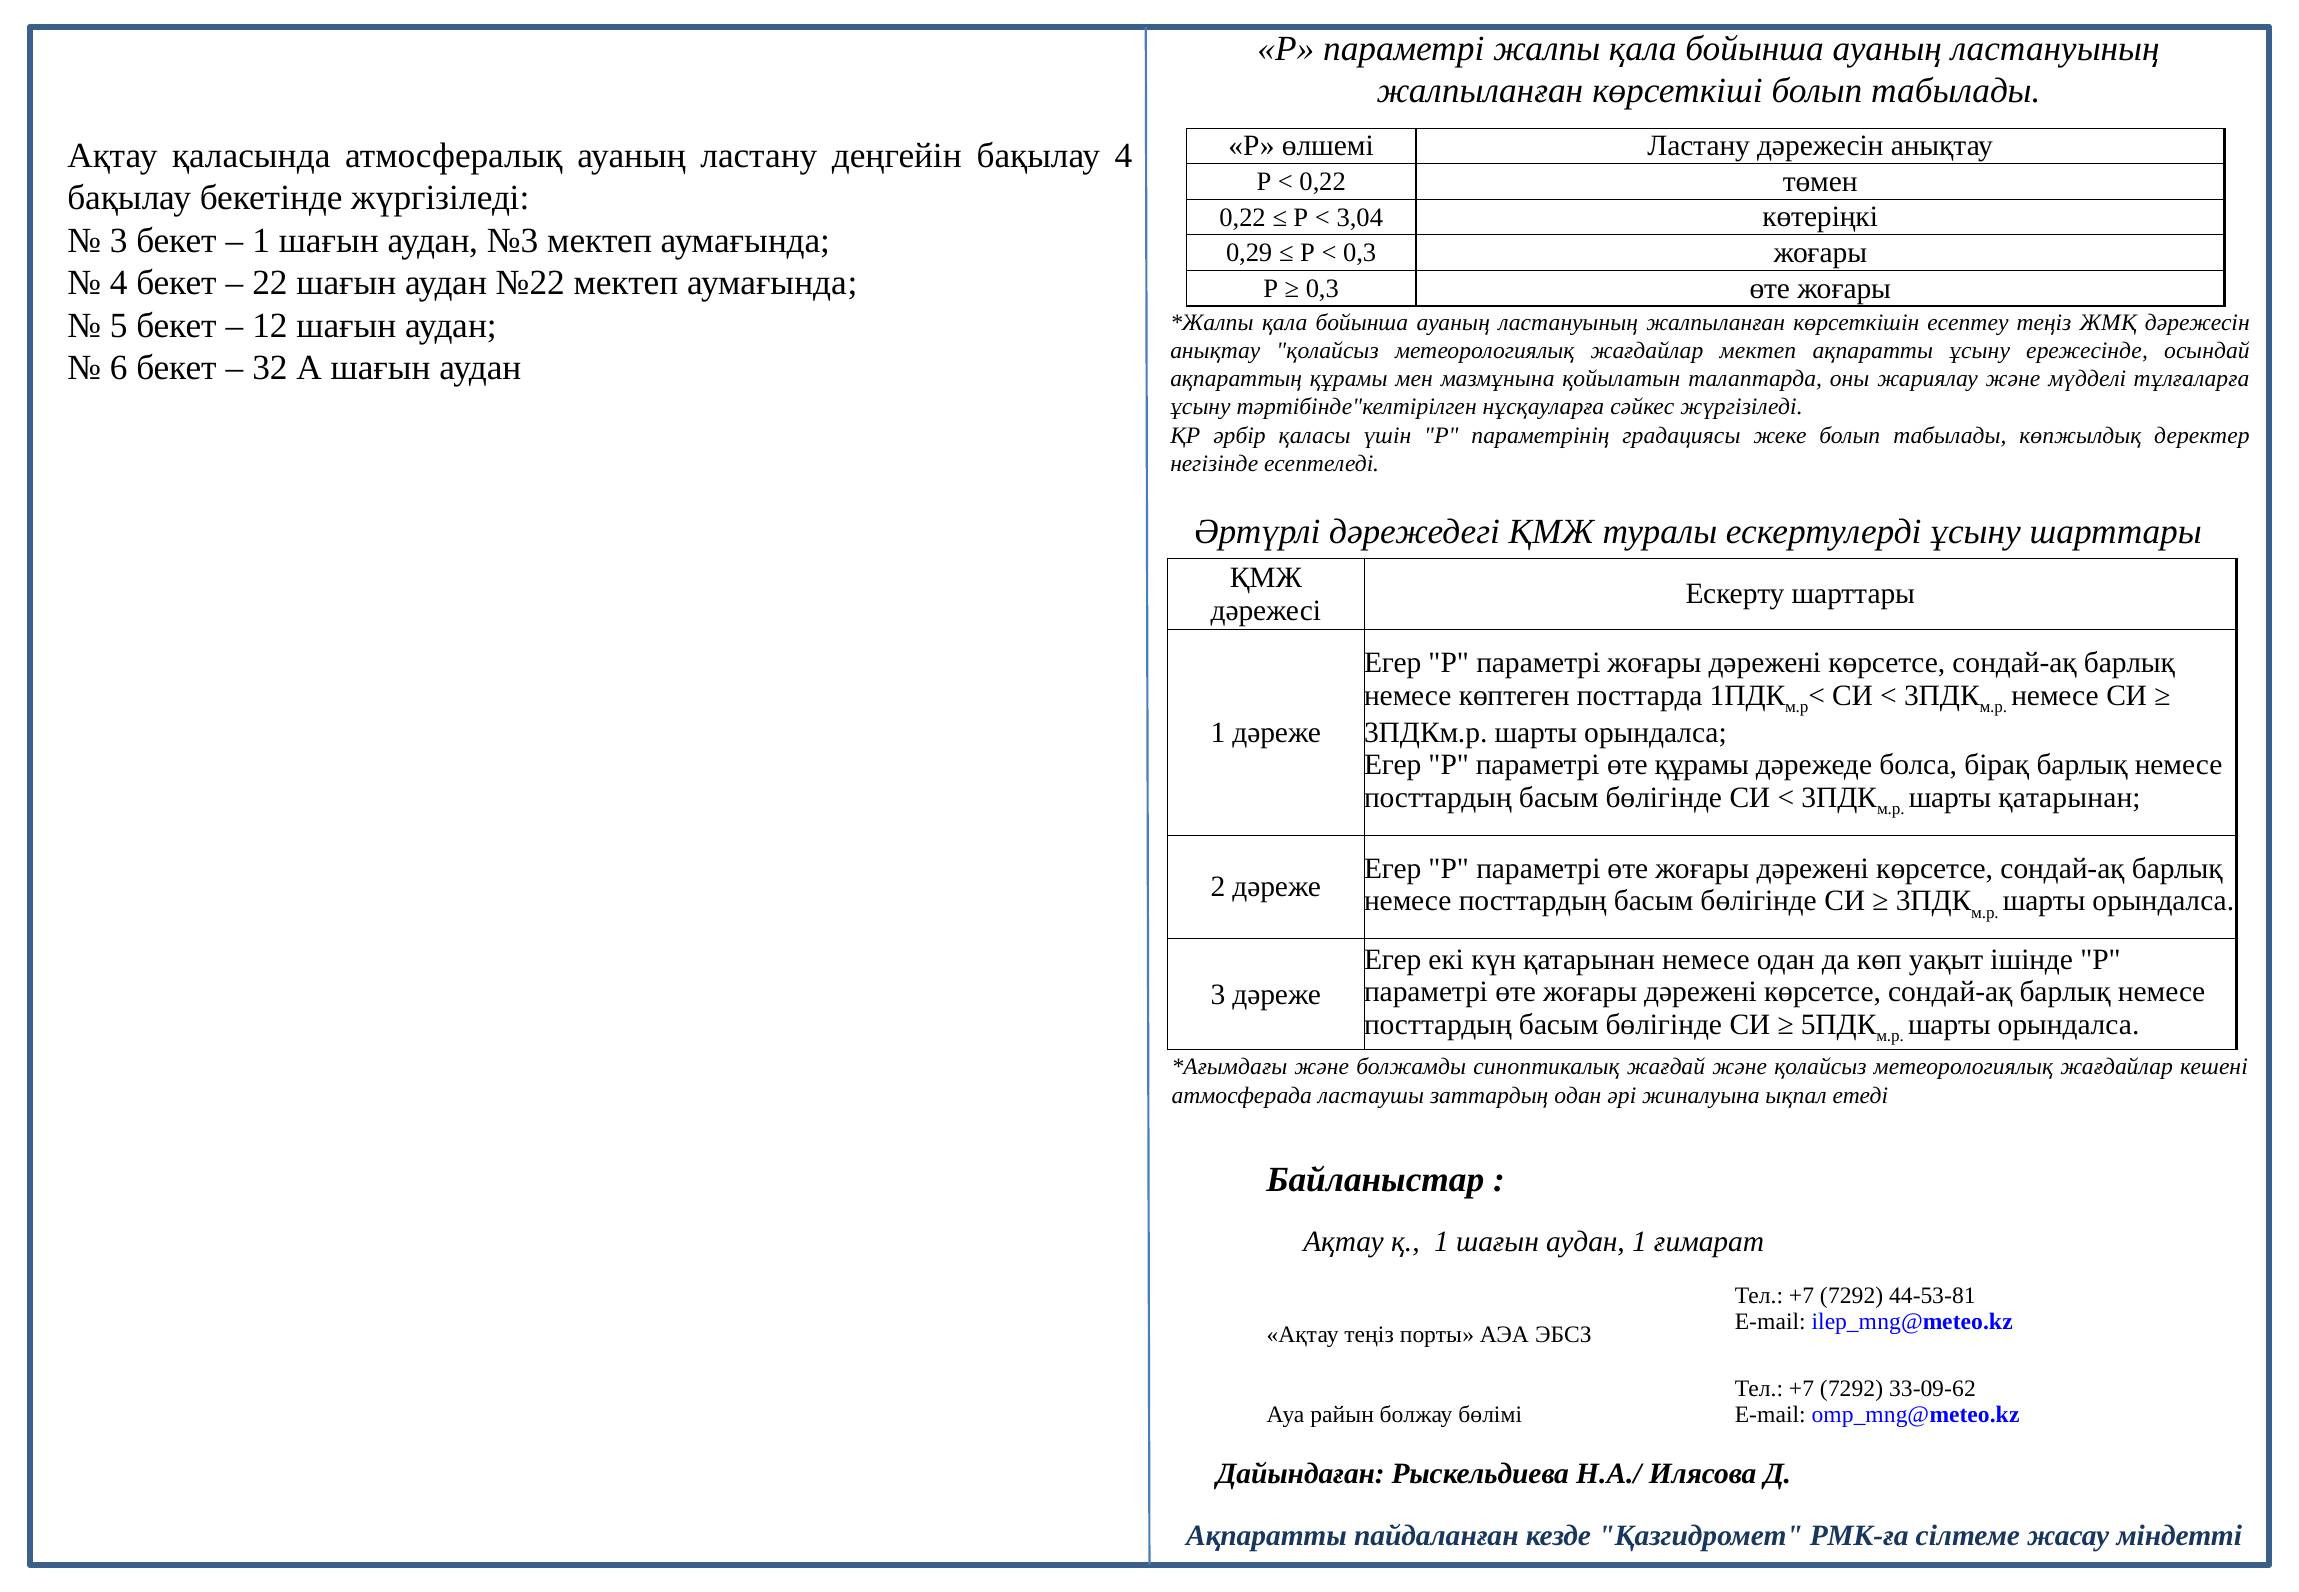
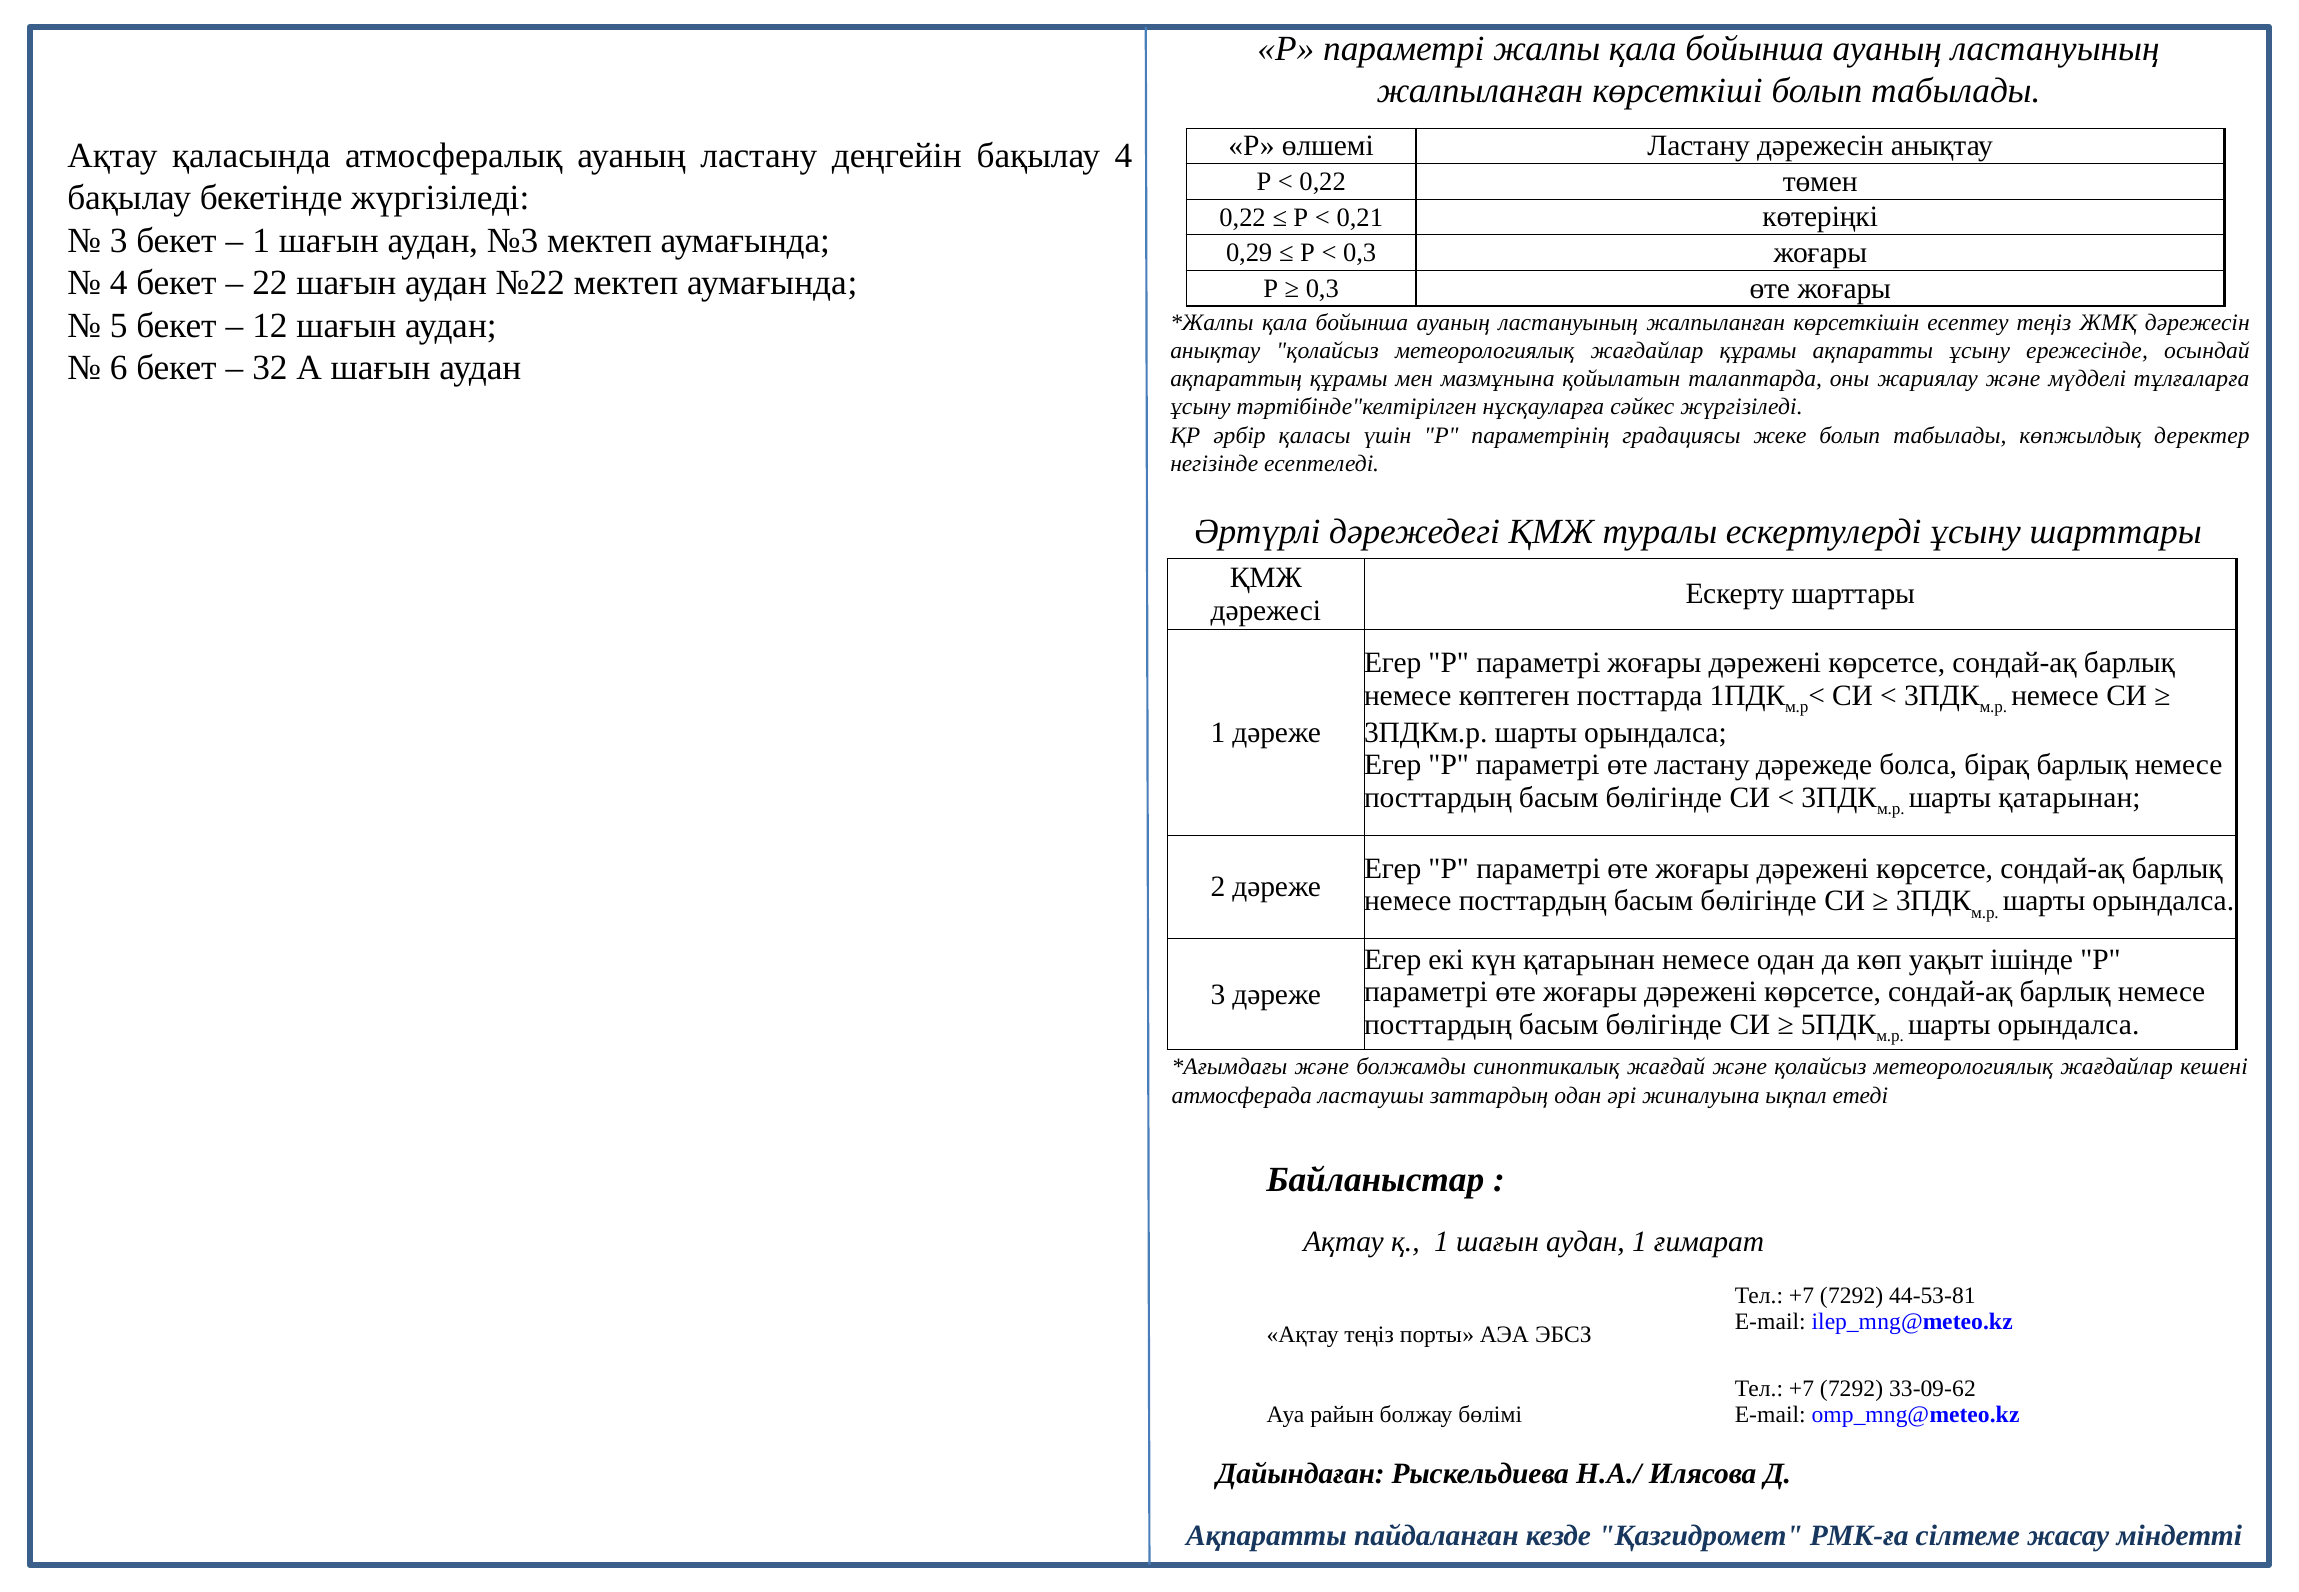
3,04: 3,04 -> 0,21
жағдайлар мектеп: мектеп -> құрамы
өте құрамы: құрамы -> ластану
